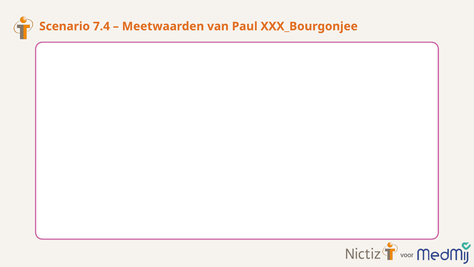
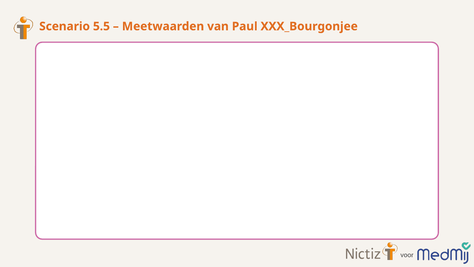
7.4: 7.4 -> 5.5
